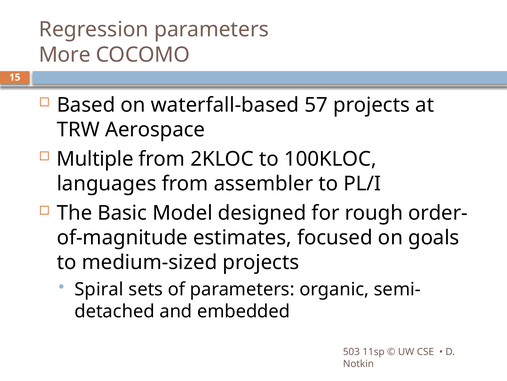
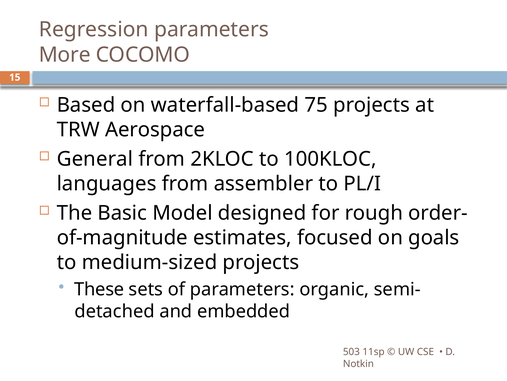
57: 57 -> 75
Multiple: Multiple -> General
Spiral: Spiral -> These
